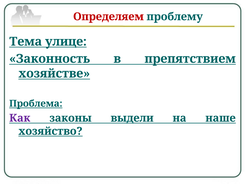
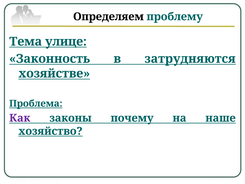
Определяем colour: red -> black
препятствием: препятствием -> затрудняются
выдели: выдели -> почему
